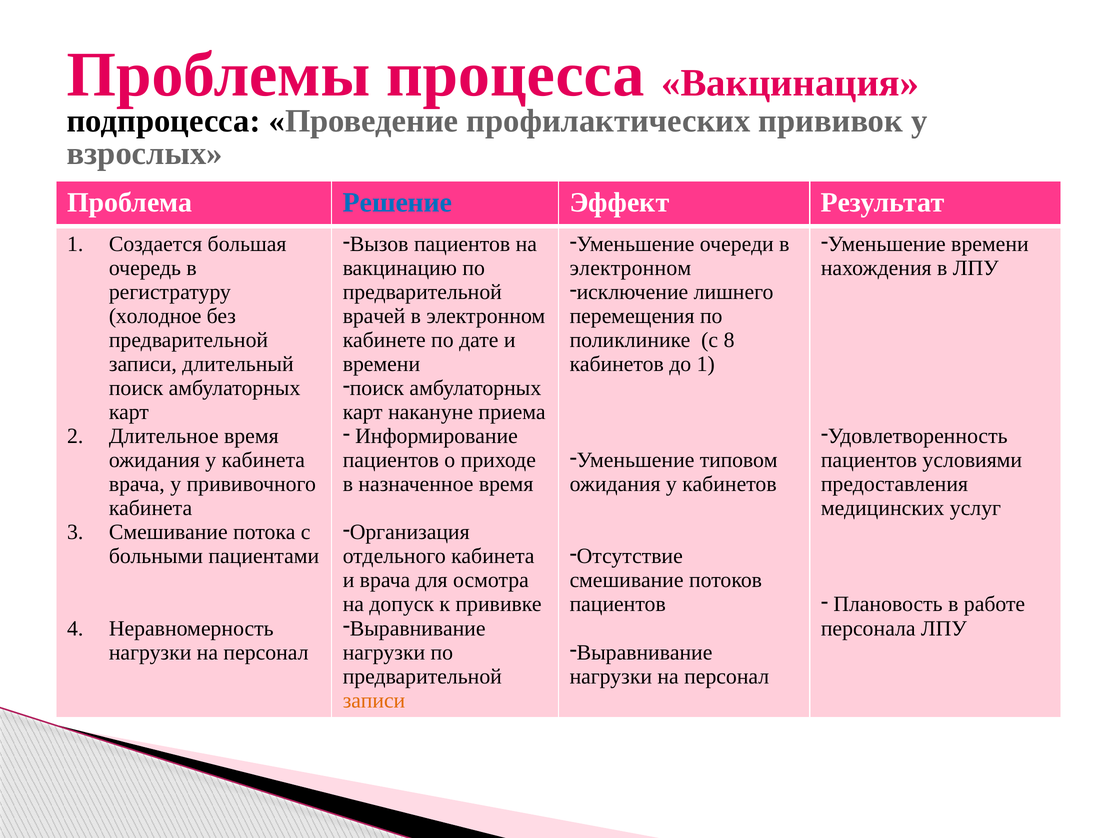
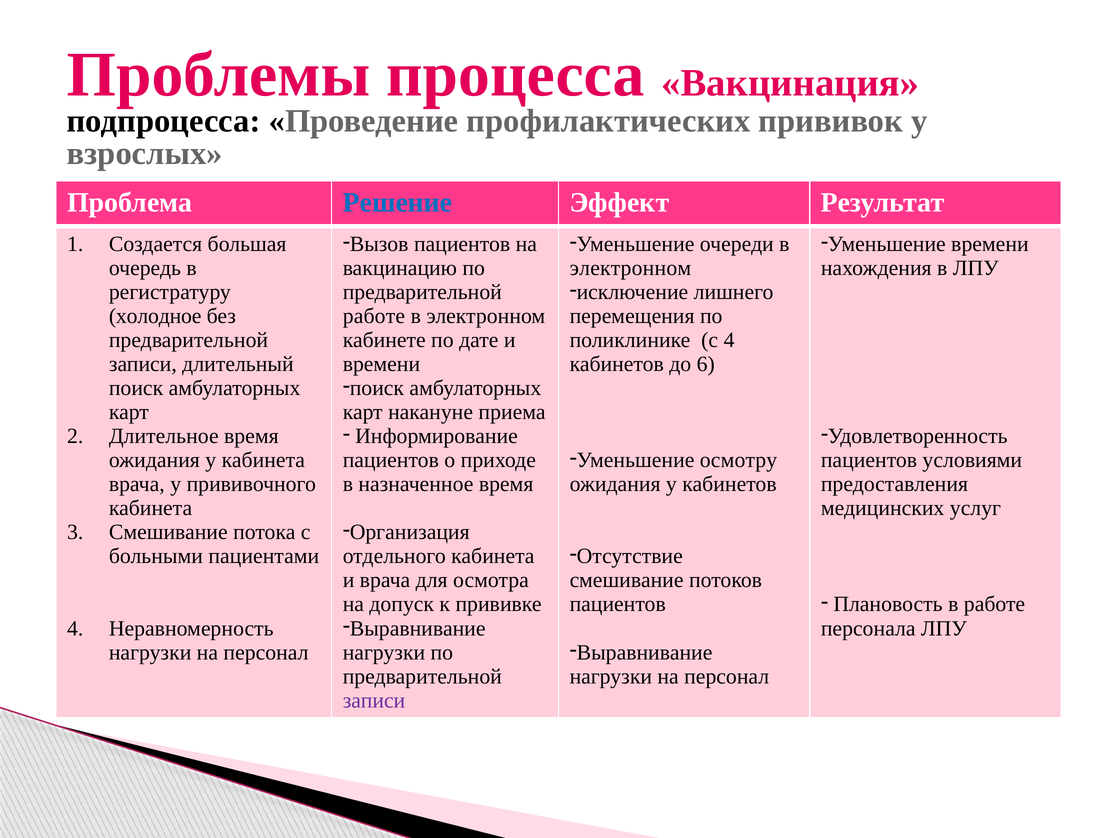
врачей at (374, 316): врачей -> работе
с 8: 8 -> 4
до 1: 1 -> 6
типовом: типовом -> осмотру
записи at (374, 700) colour: orange -> purple
